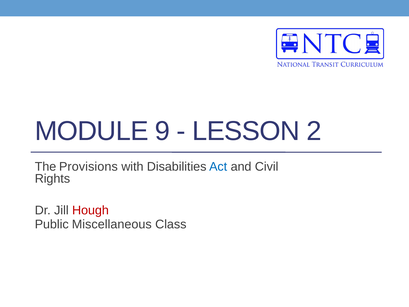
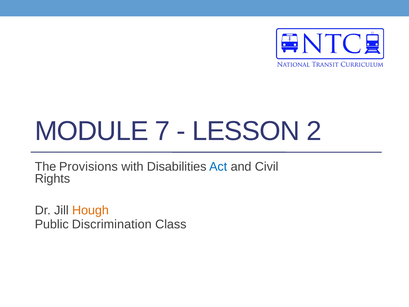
9: 9 -> 7
Hough colour: red -> orange
Miscellaneous: Miscellaneous -> Discrimination
